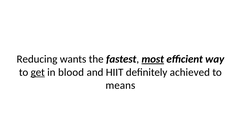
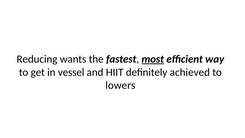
get underline: present -> none
blood: blood -> vessel
means: means -> lowers
